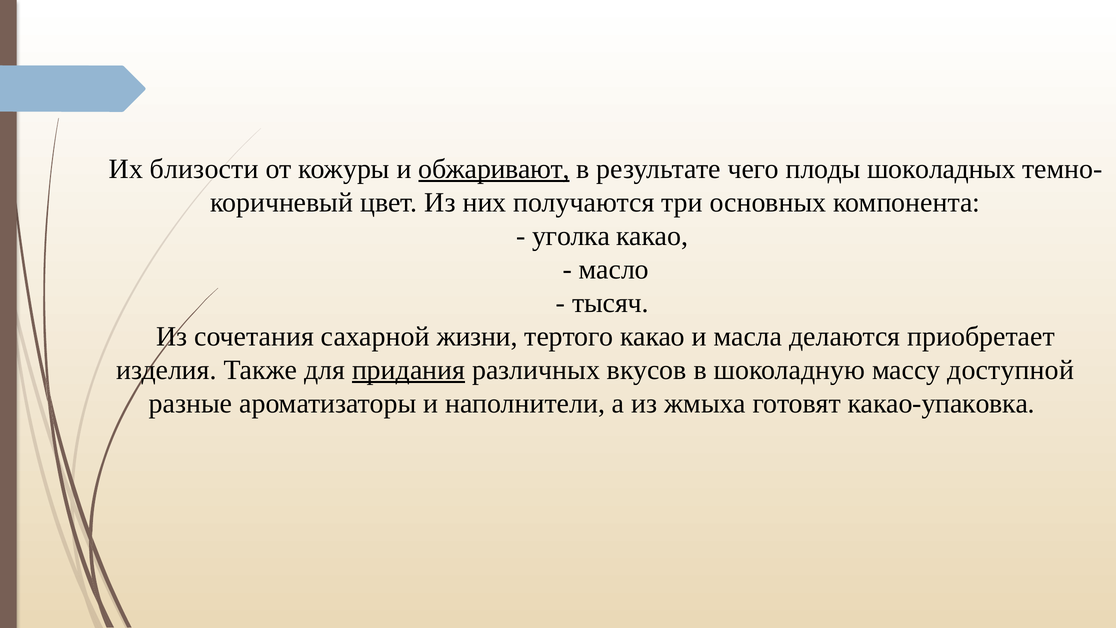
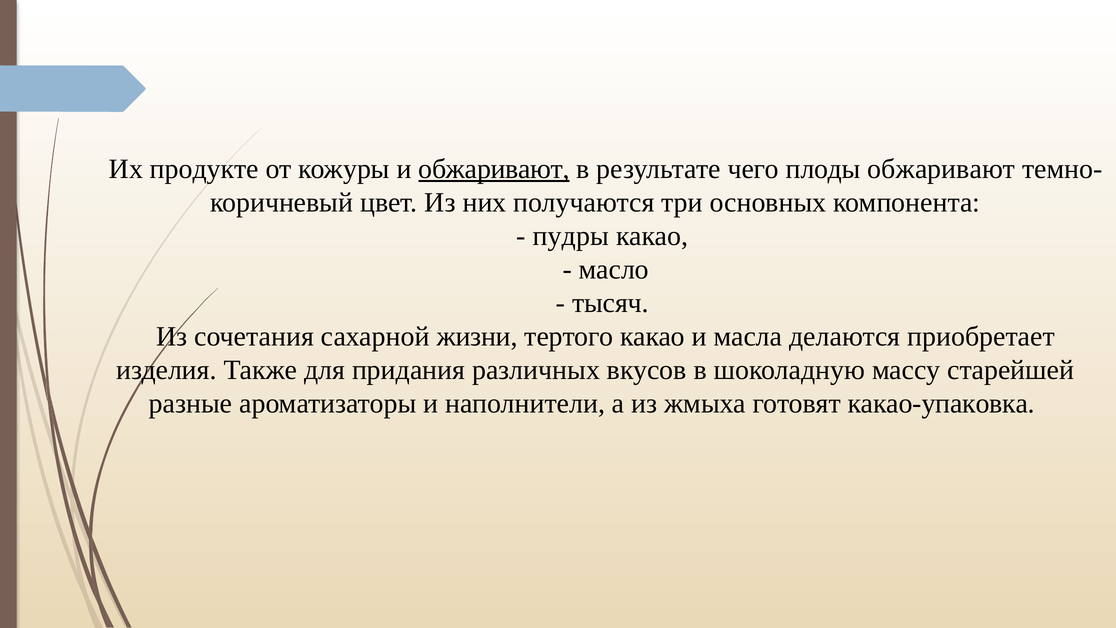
близости: близости -> продукте
плоды шоколадных: шоколадных -> обжаривают
уголка: уголка -> пудры
придания underline: present -> none
доступной: доступной -> старейшей
